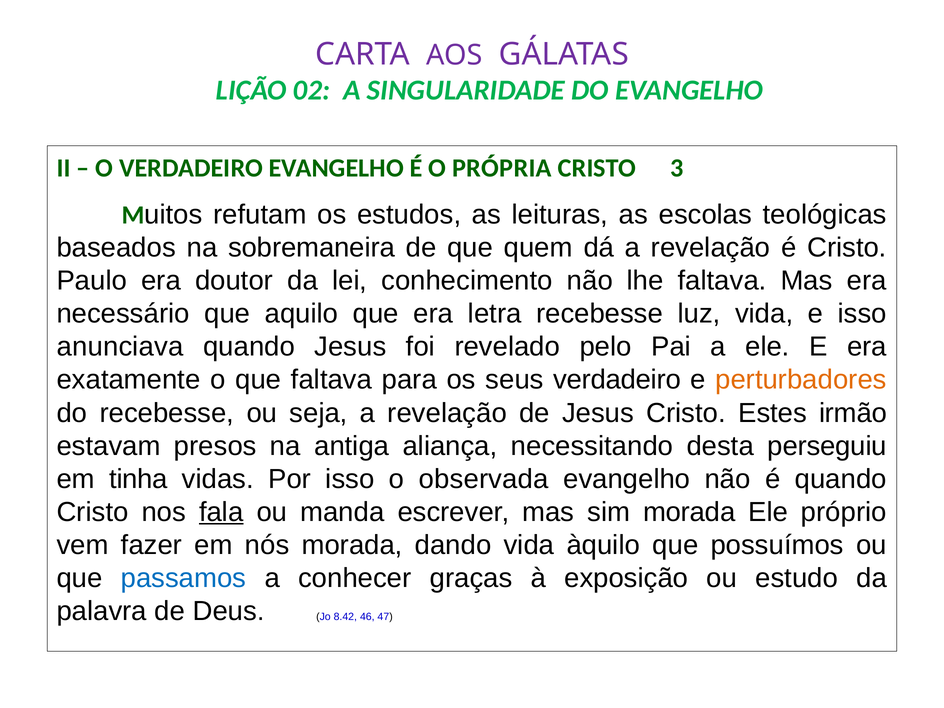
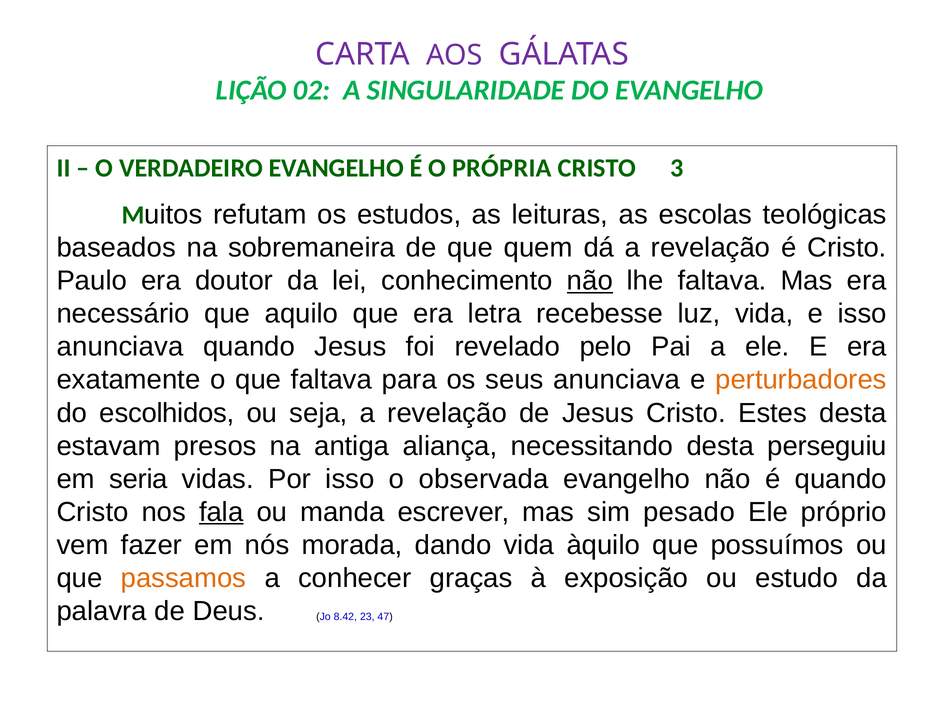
não at (590, 281) underline: none -> present
seus verdadeiro: verdadeiro -> anunciava
do recebesse: recebesse -> escolhidos
Estes irmão: irmão -> desta
tinha: tinha -> seria
sim morada: morada -> pesado
passamos colour: blue -> orange
46: 46 -> 23
